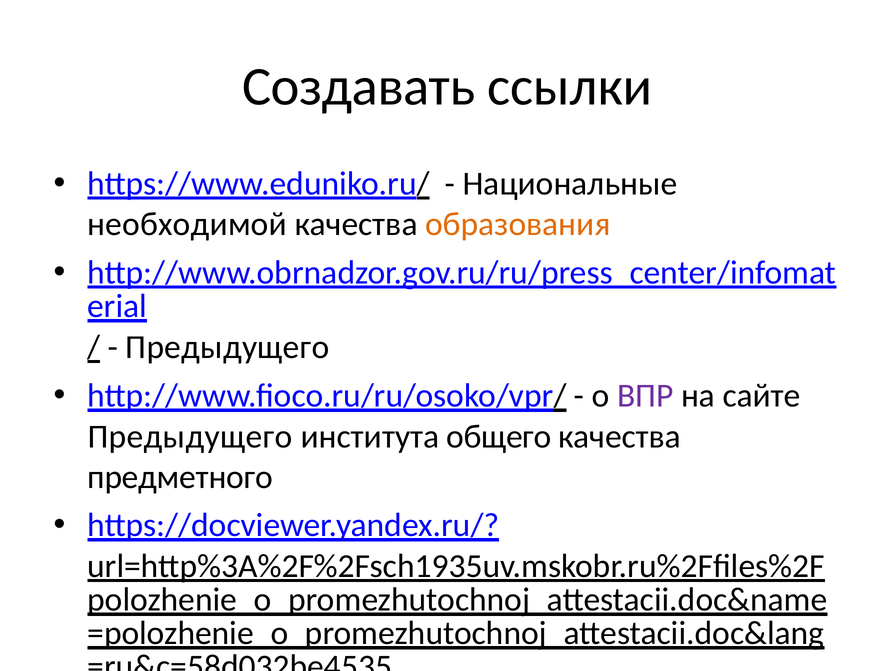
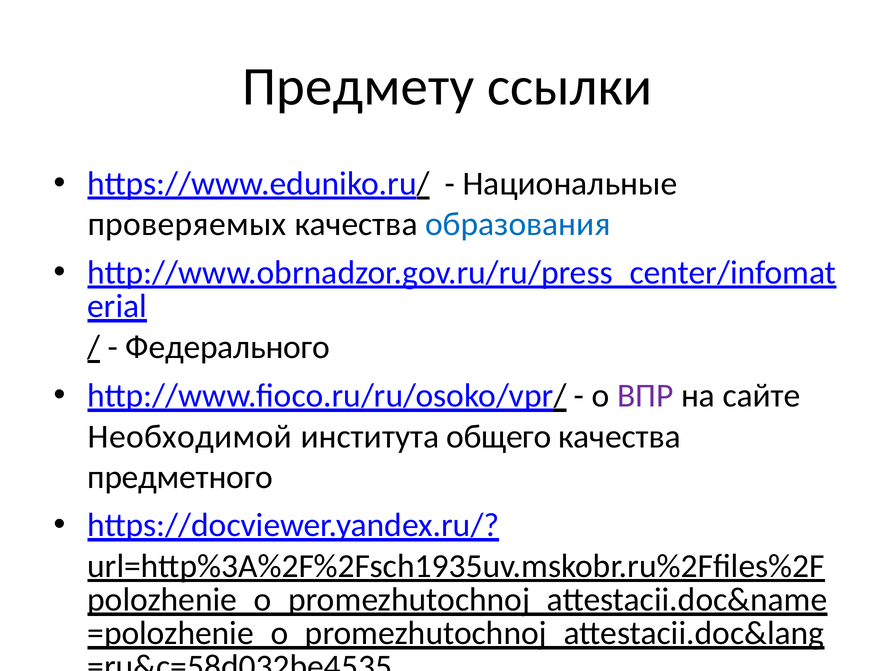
Создавать: Создавать -> Предмету
необходимой: необходимой -> проверяемых
образования colour: orange -> blue
Предыдущего at (227, 347): Предыдущего -> Федерального
Предыдущего at (190, 437): Предыдущего -> Необходимой
